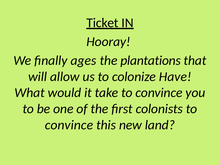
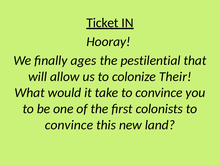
plantations: plantations -> pestilential
Have: Have -> Their
